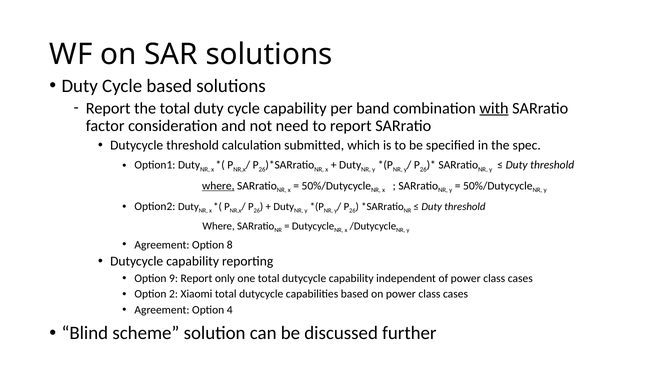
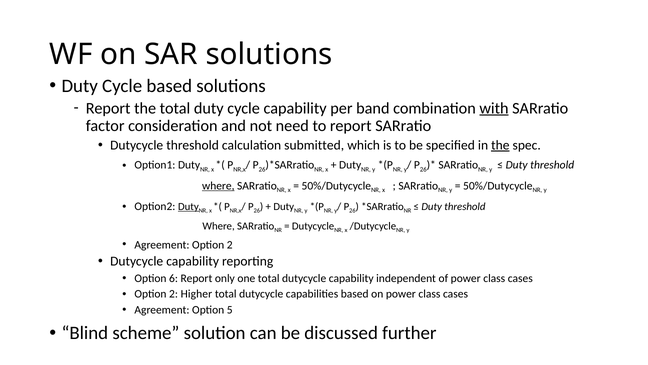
the at (500, 145) underline: none -> present
Duty at (188, 206) underline: none -> present
Agreement Option 8: 8 -> 2
9: 9 -> 6
Xiaomi: Xiaomi -> Higher
4: 4 -> 5
